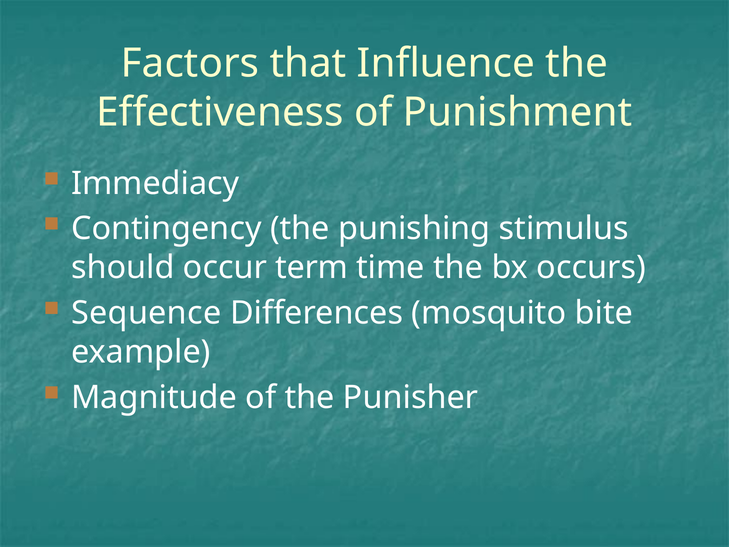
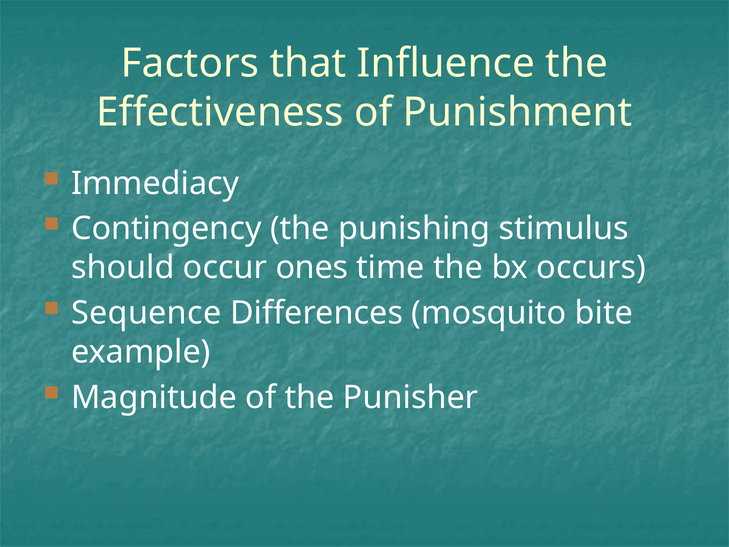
term: term -> ones
